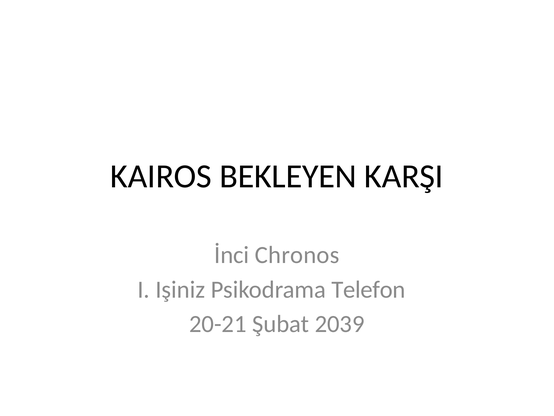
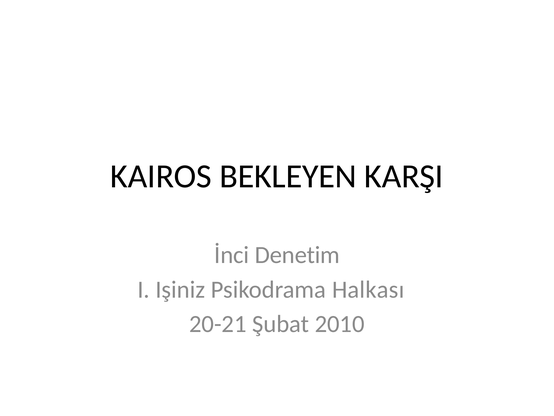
Chronos: Chronos -> Denetim
Telefon: Telefon -> Halkası
2039: 2039 -> 2010
